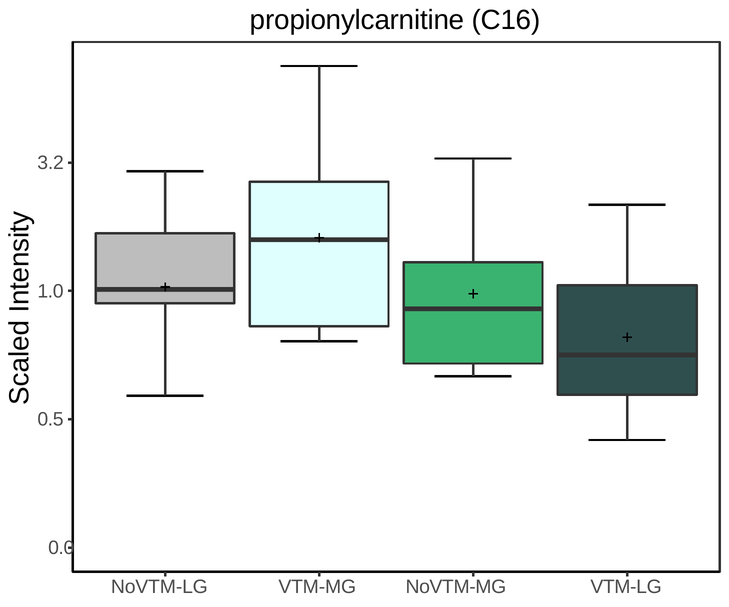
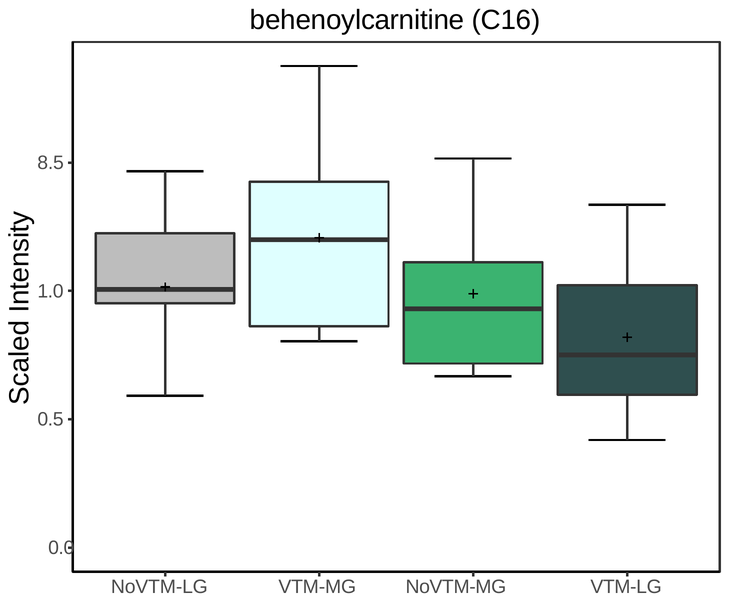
propionylcarnitine: propionylcarnitine -> behenoylcarnitine
3.2: 3.2 -> 8.5
